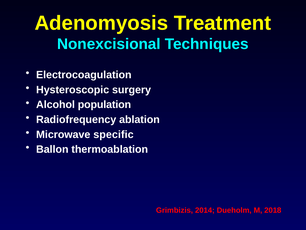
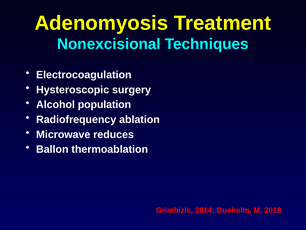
specific: specific -> reduces
